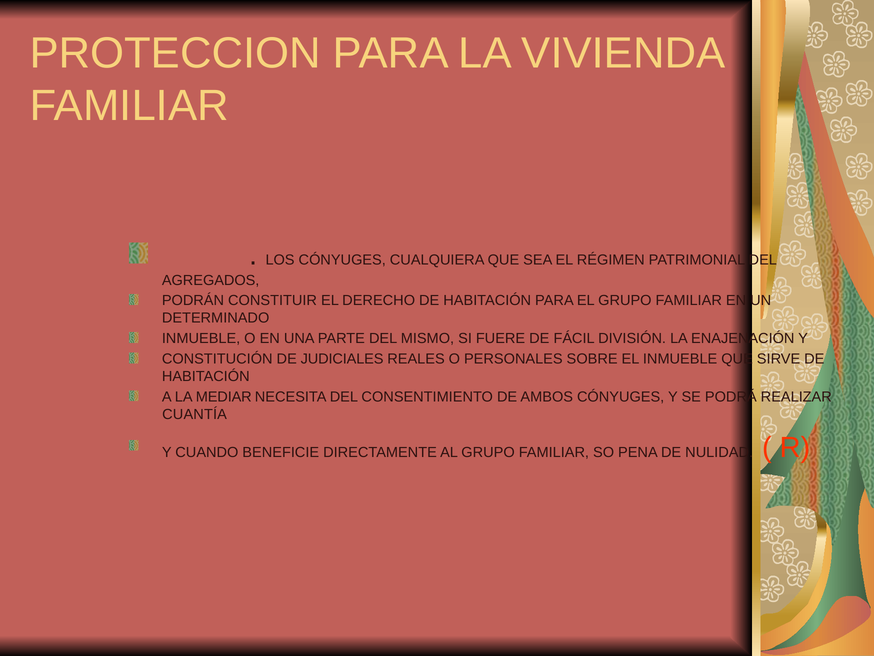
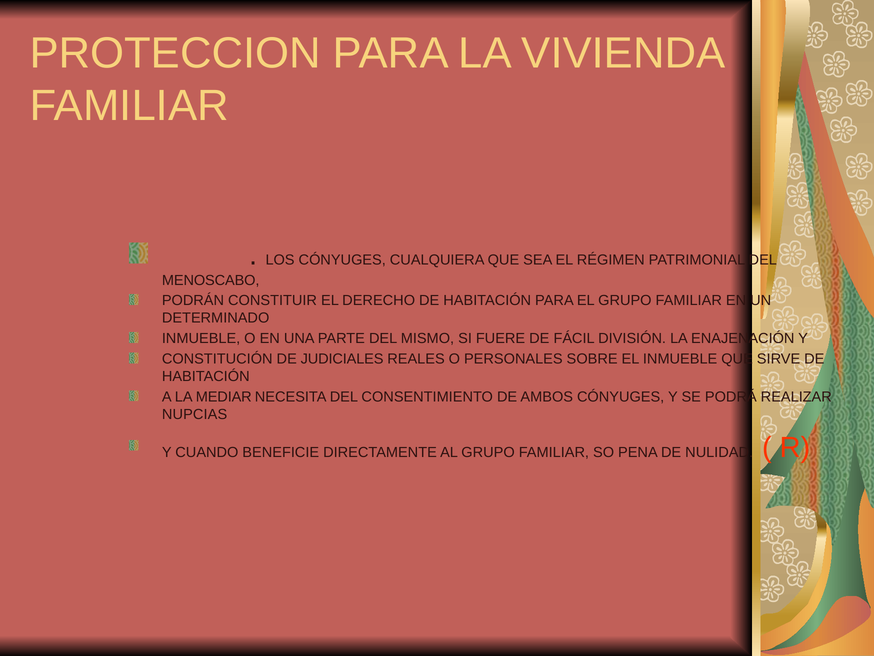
AGREGADOS: AGREGADOS -> MENOSCABO
CUANTÍA: CUANTÍA -> NUPCIAS
